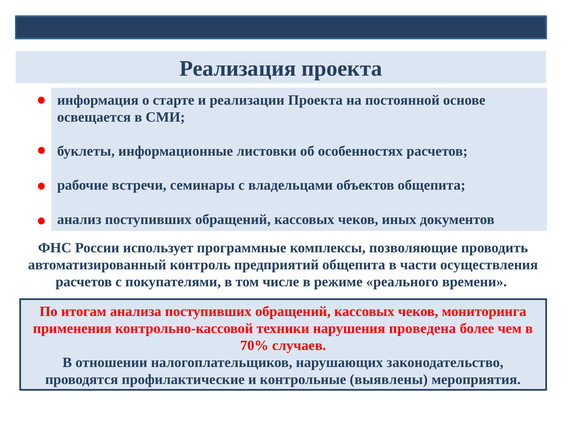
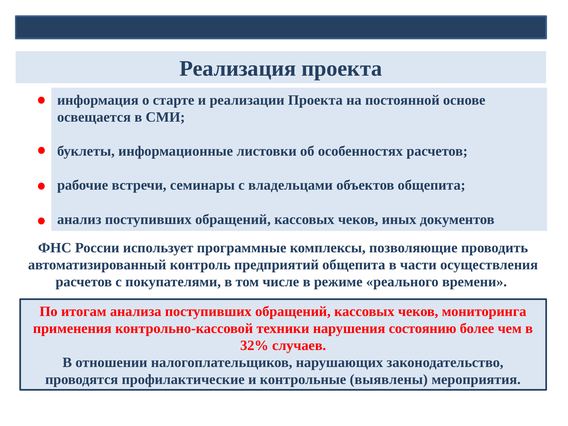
проведена: проведена -> состоянию
70%: 70% -> 32%
